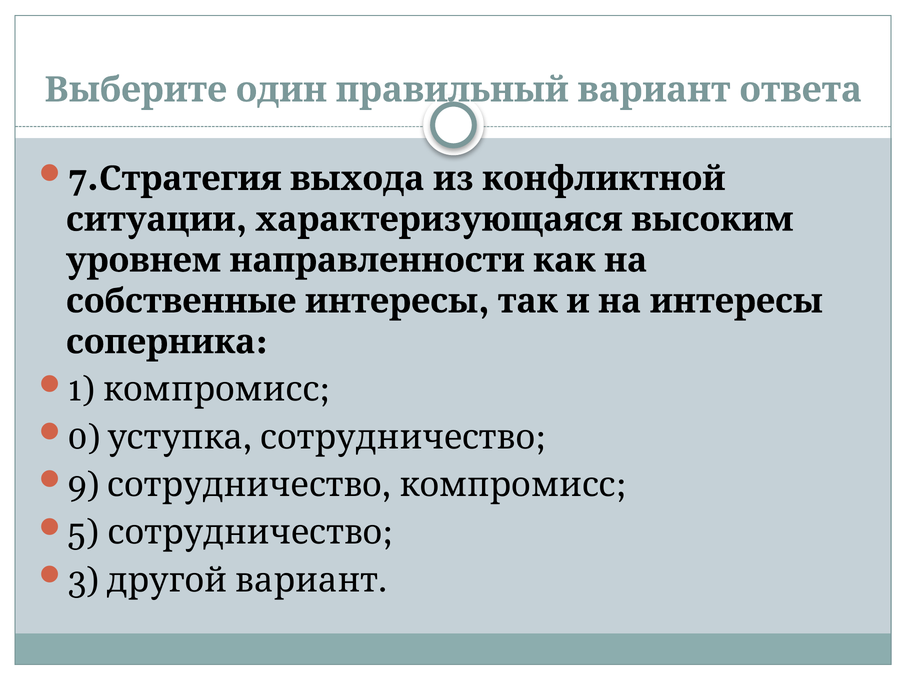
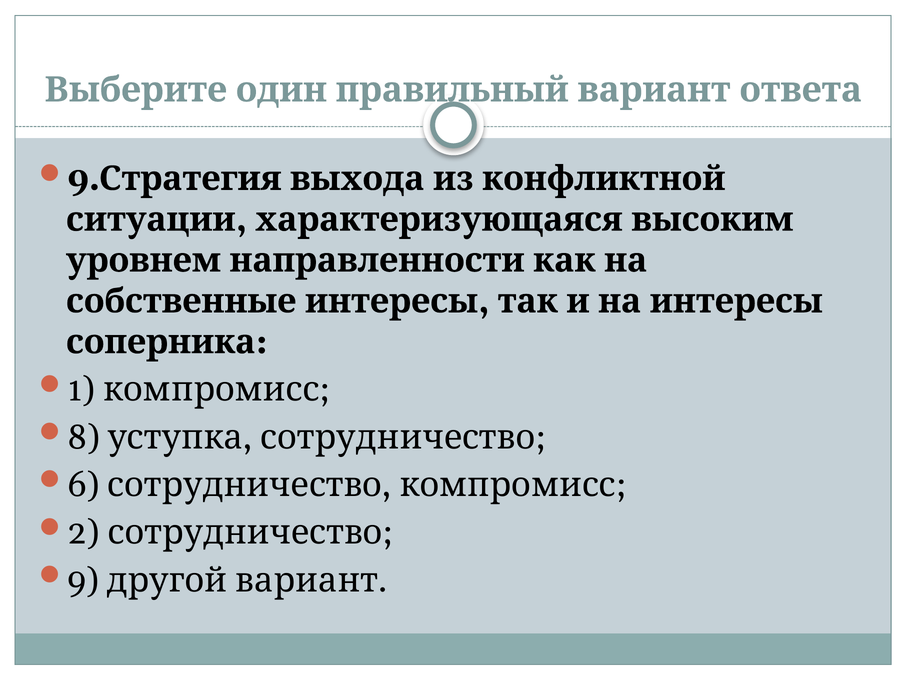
7 at (83, 179): 7 -> 9
0: 0 -> 8
9: 9 -> 6
5: 5 -> 2
3 at (83, 580): 3 -> 9
